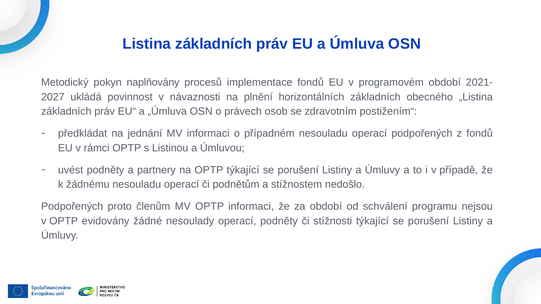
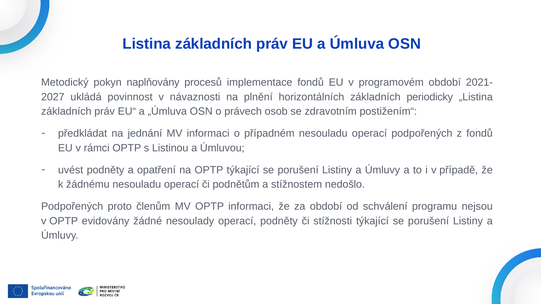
obecného: obecného -> periodicky
partnery: partnery -> opatření
